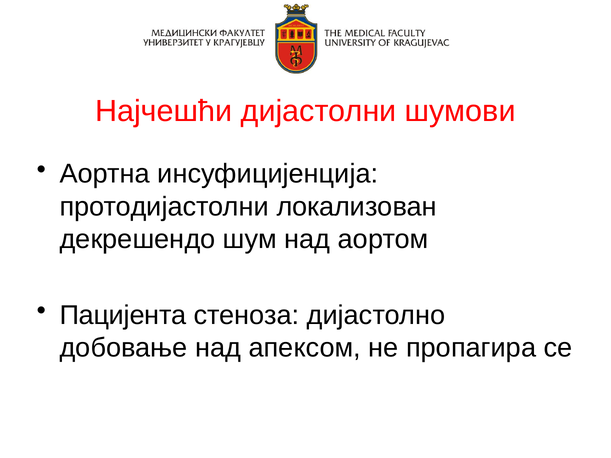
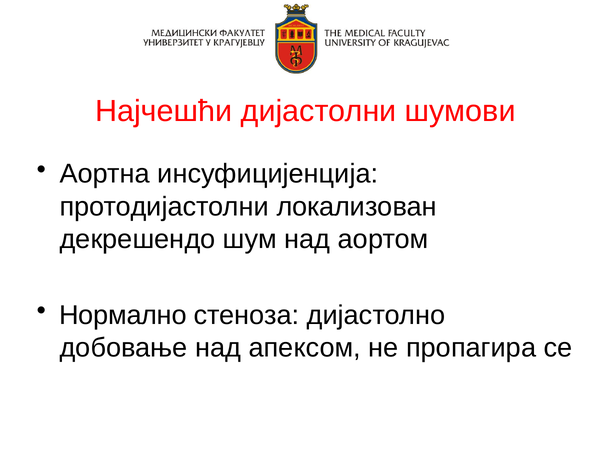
Пацијента: Пацијента -> Нормално
